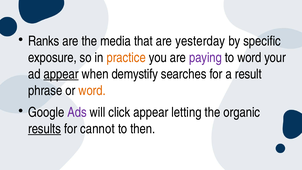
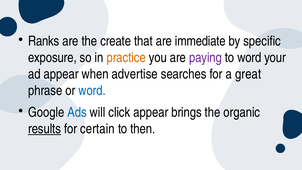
media: media -> create
yesterday: yesterday -> immediate
appear at (61, 74) underline: present -> none
demystify: demystify -> advertise
result: result -> great
word at (92, 90) colour: orange -> blue
Ads colour: purple -> blue
letting: letting -> brings
cannot: cannot -> certain
